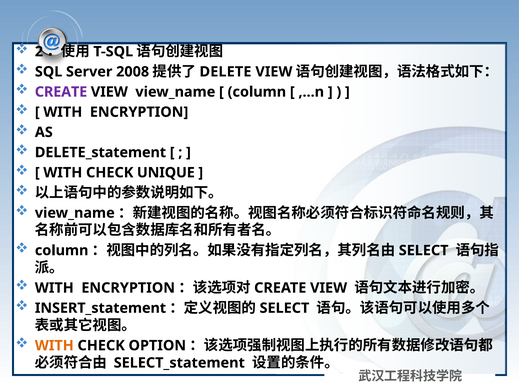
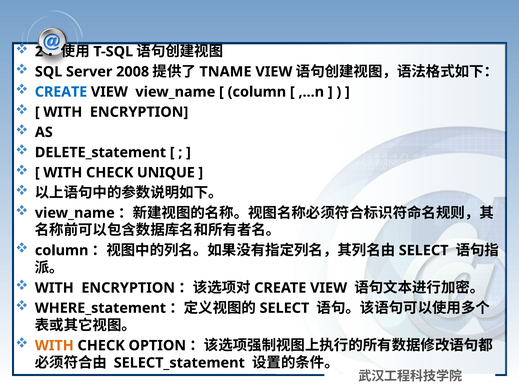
DELETE: DELETE -> TNAME
CREATE at (61, 92) colour: purple -> blue
INSERT_statement: INSERT_statement -> WHERE_statement
